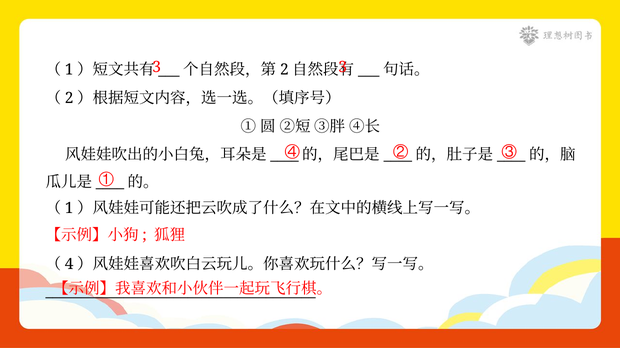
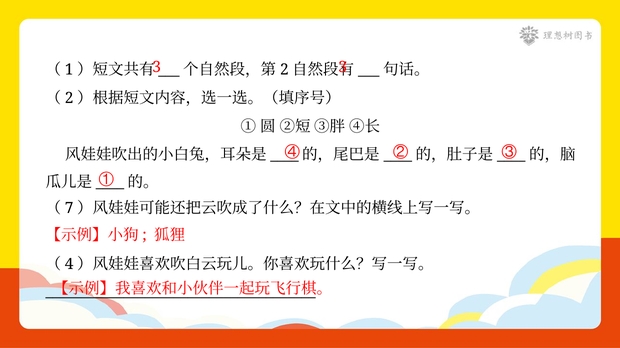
1 at (69, 208): 1 -> 7
